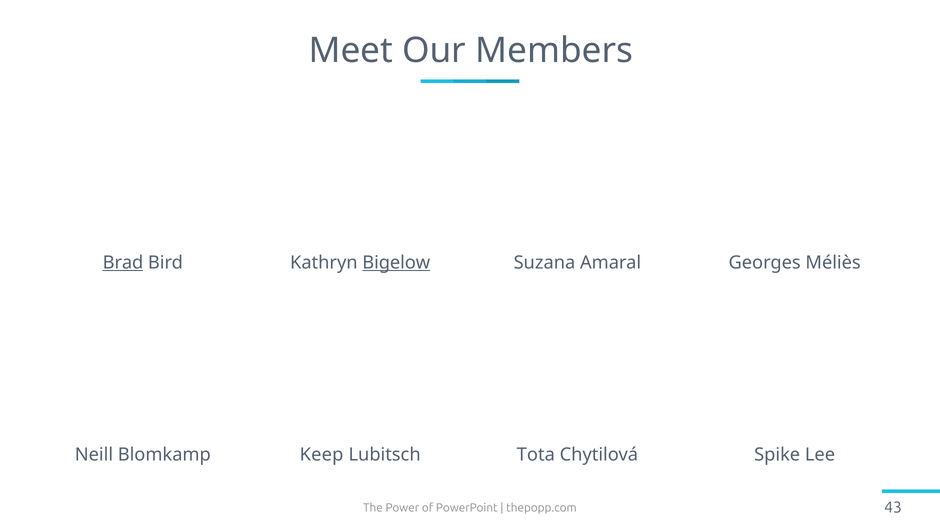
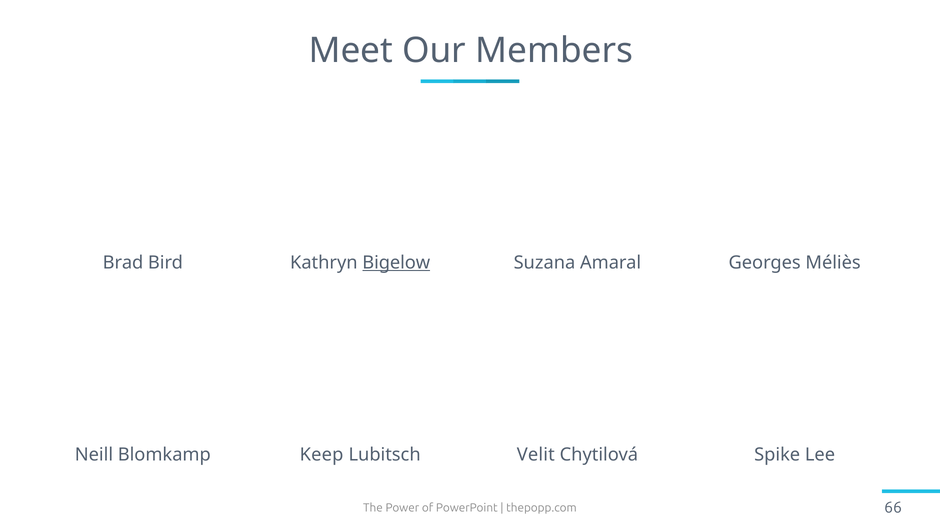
Brad underline: present -> none
Tota: Tota -> Velit
43: 43 -> 66
